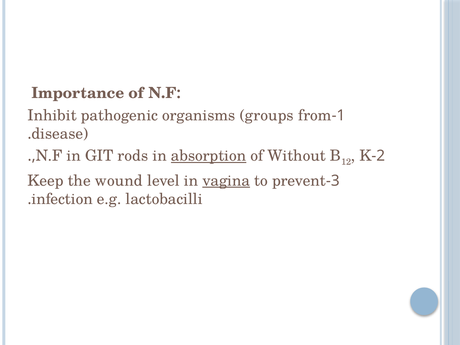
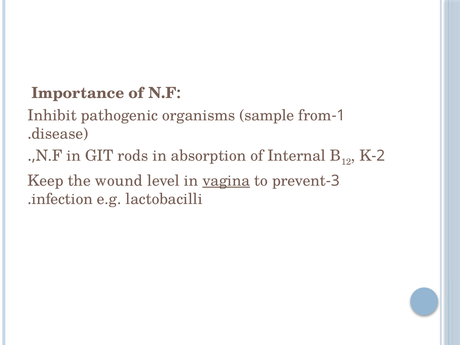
groups: groups -> sample
absorption underline: present -> none
Without: Without -> Internal
